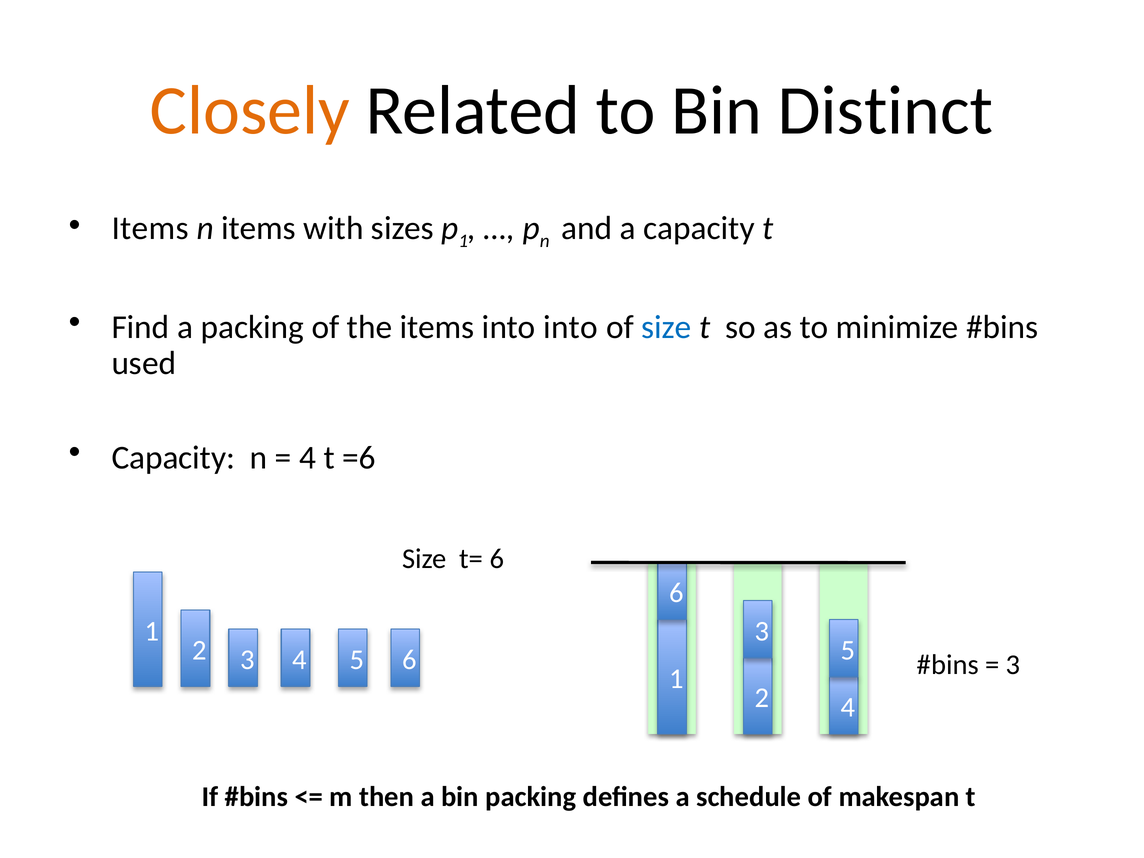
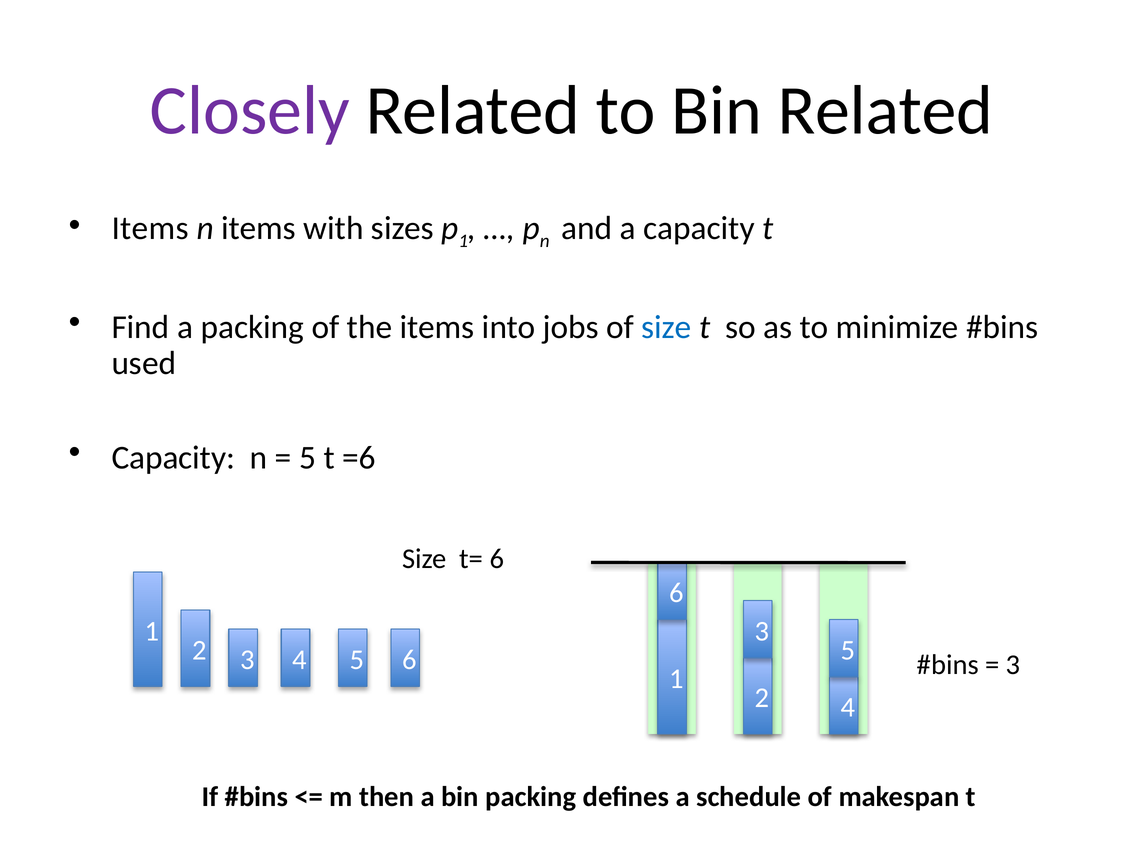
Closely colour: orange -> purple
Bin Distinct: Distinct -> Related
into into: into -> jobs
4 at (308, 458): 4 -> 5
